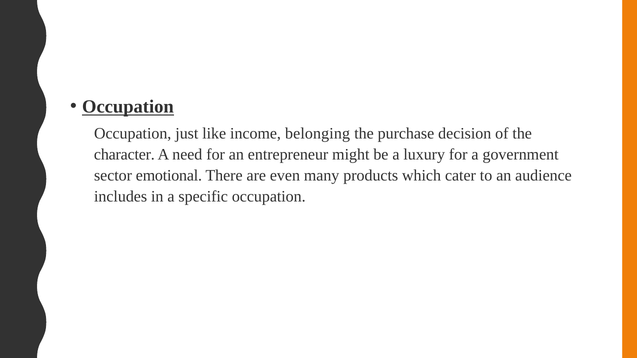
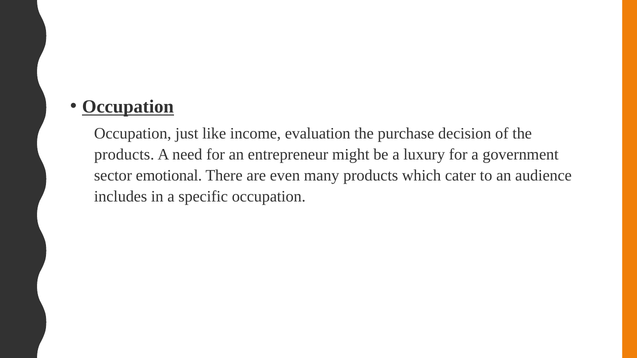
belonging: belonging -> evaluation
character at (124, 155): character -> products
